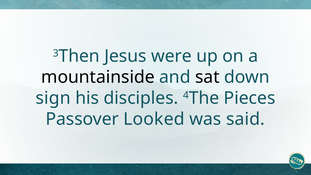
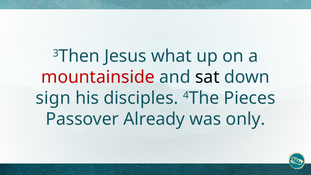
were: were -> what
mountainside colour: black -> red
Looked: Looked -> Already
said: said -> only
